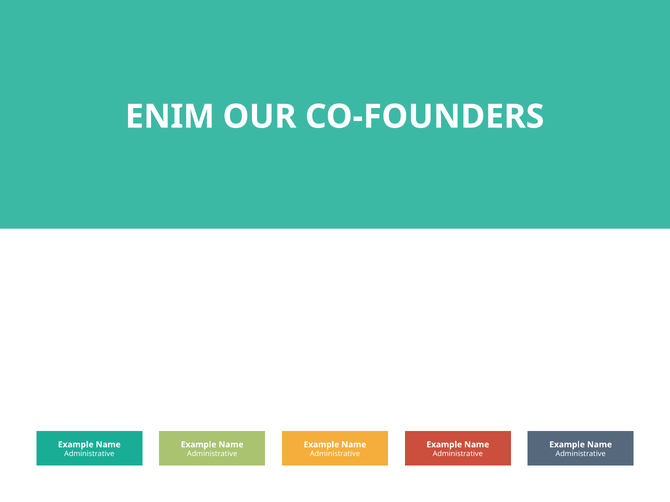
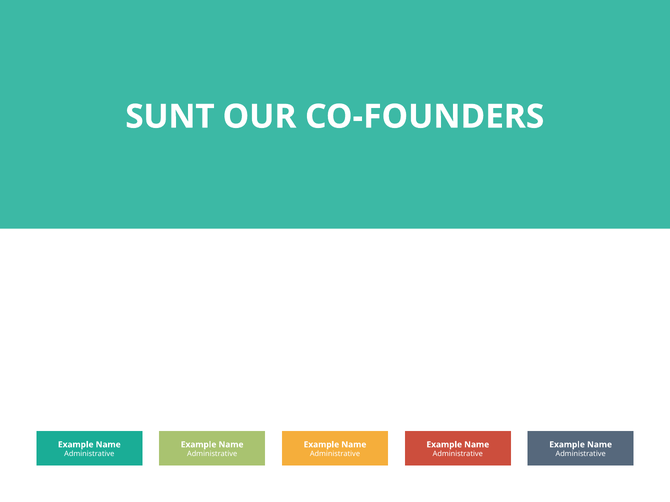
ENIM: ENIM -> SUNT
